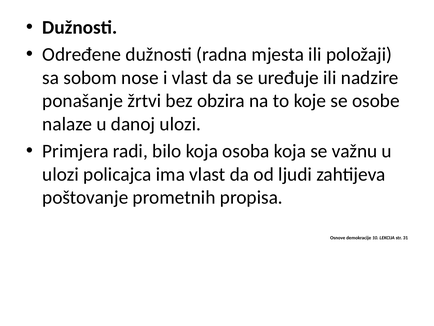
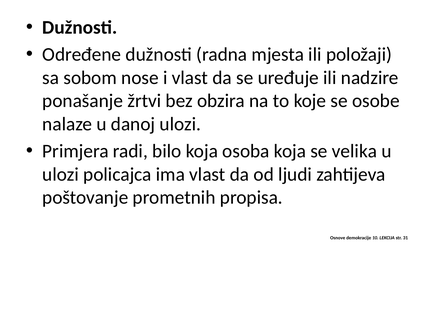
važnu: važnu -> velika
